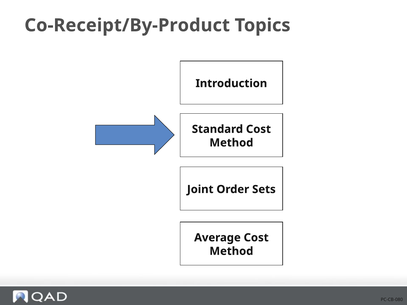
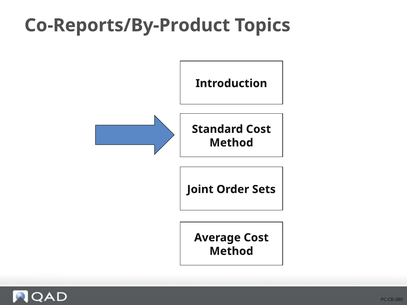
Co-Receipt/By-Product: Co-Receipt/By-Product -> Co-Reports/By-Product
